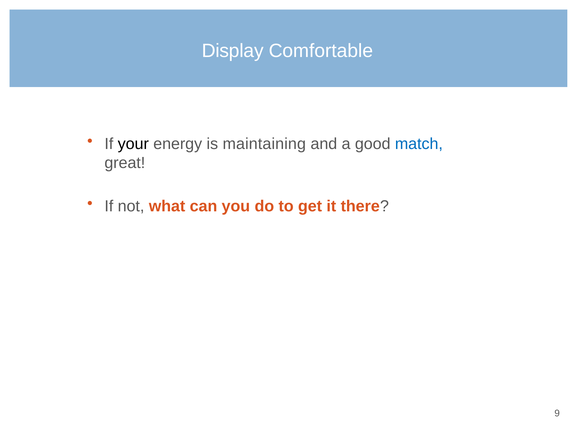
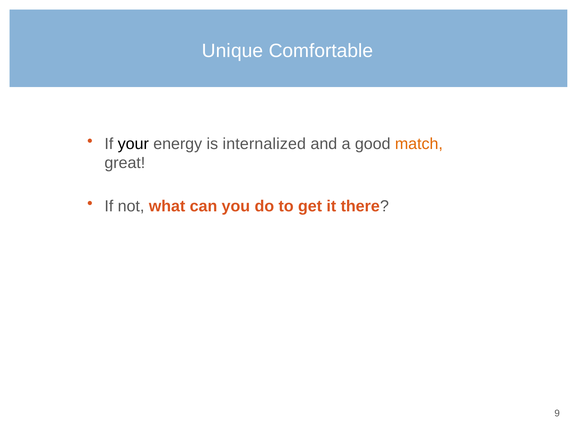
Display: Display -> Unique
maintaining: maintaining -> internalized
match colour: blue -> orange
